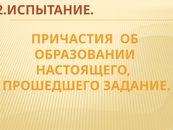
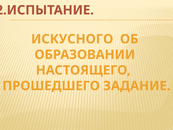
ПРИЧАСТИЯ: ПРИЧАСТИЯ -> ИСКУСНОГО
